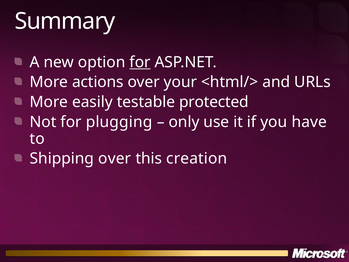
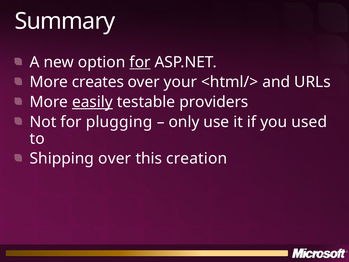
actions: actions -> creates
easily underline: none -> present
protected: protected -> providers
have: have -> used
